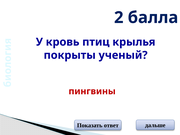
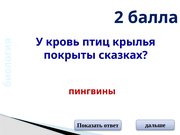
ученый: ученый -> сказках
